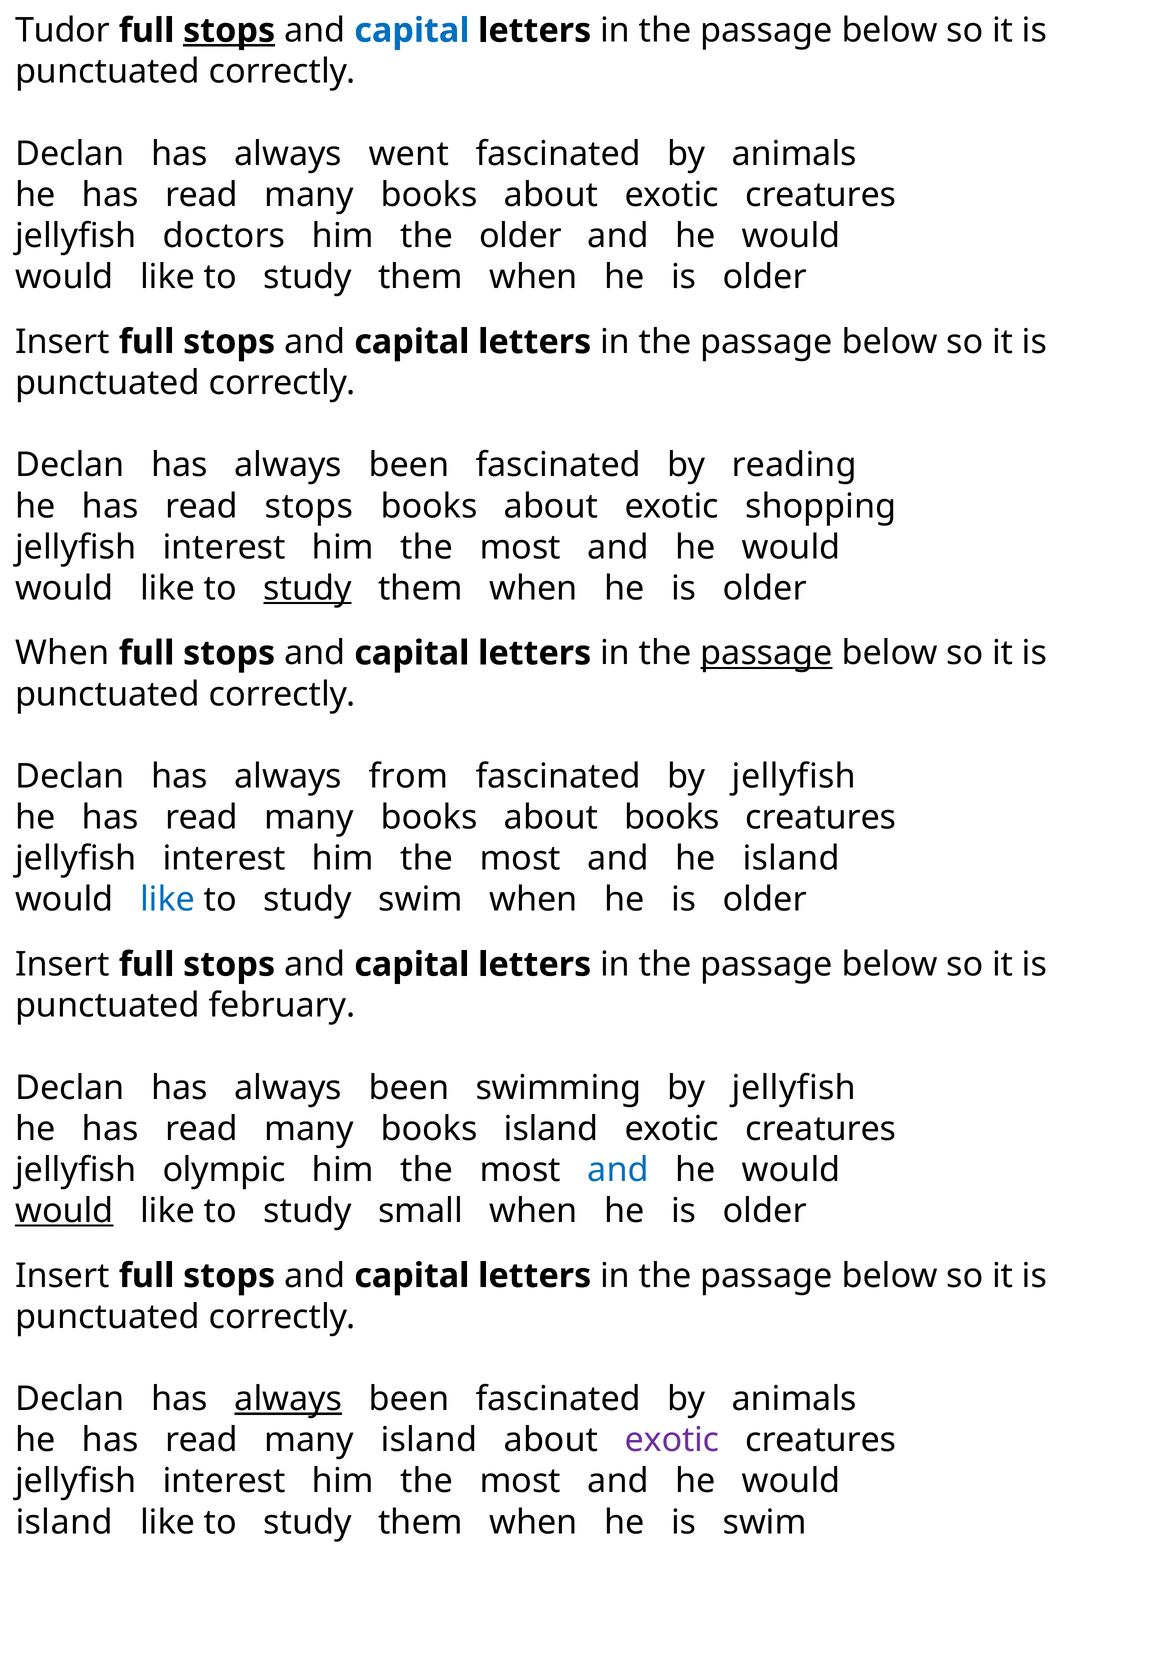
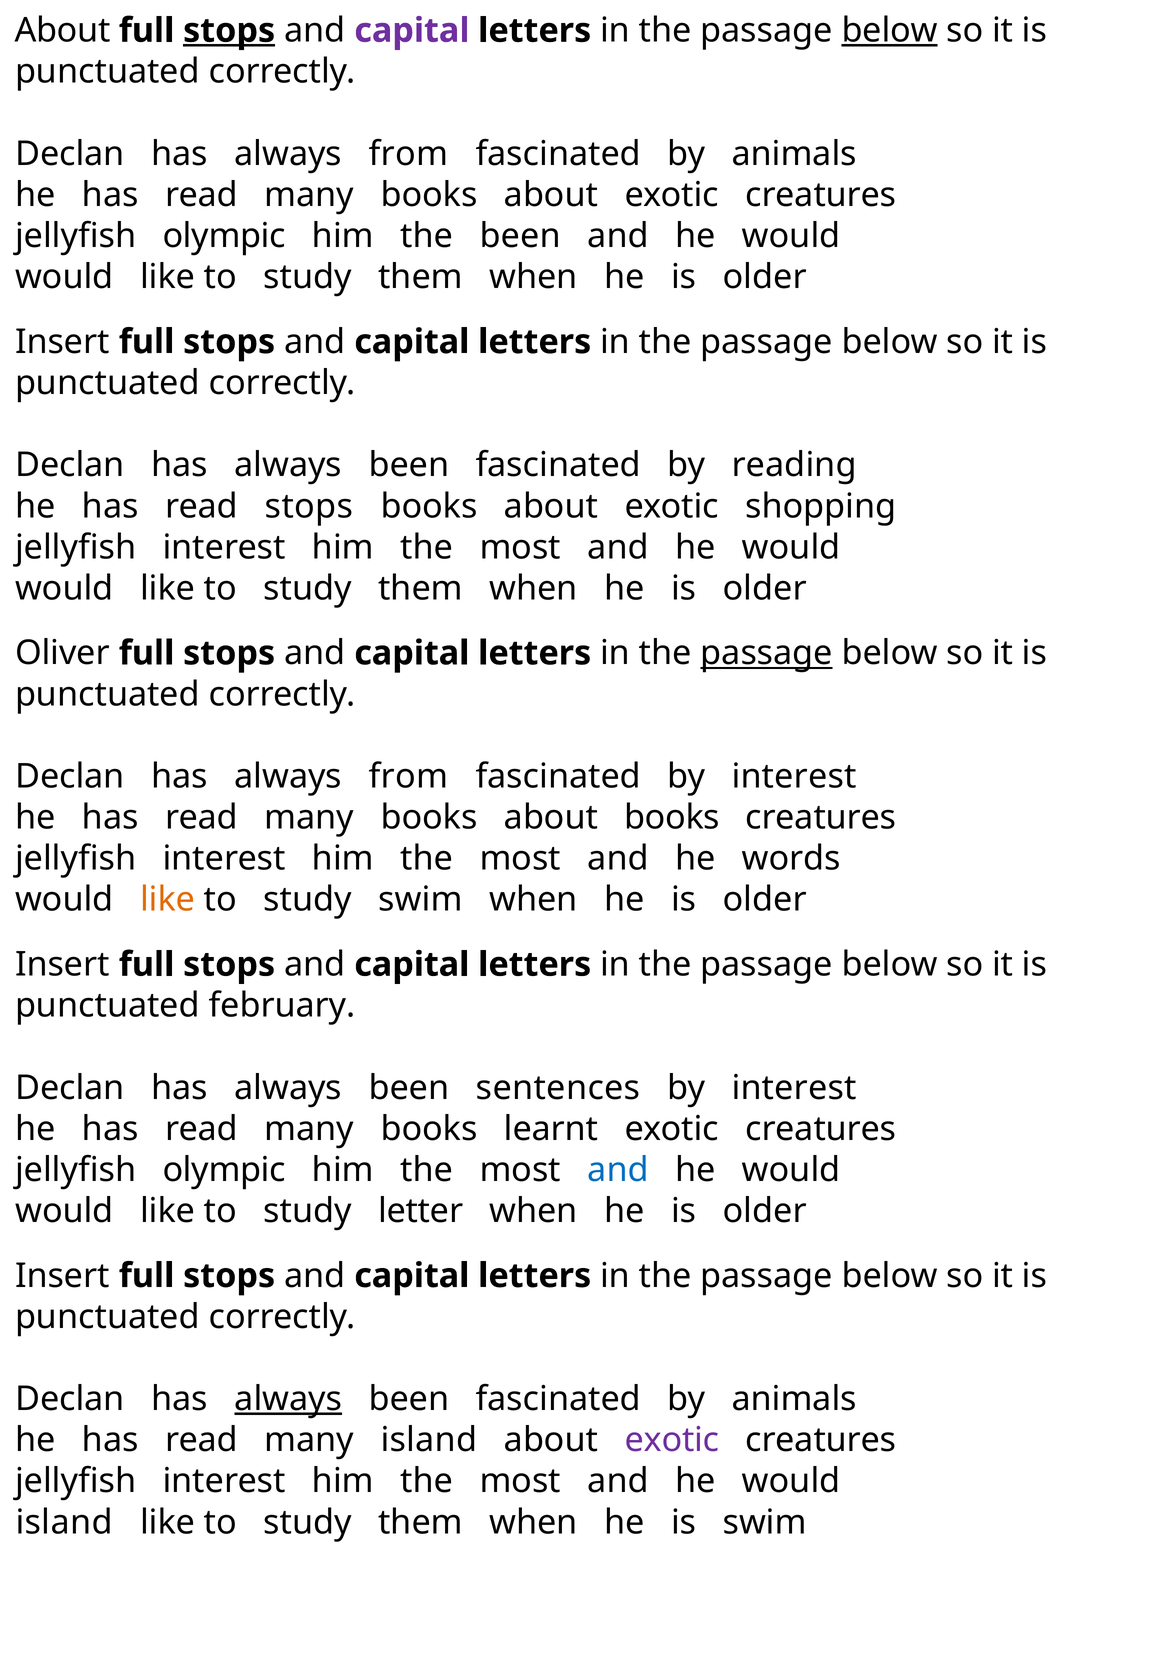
Tudor at (63, 31): Tudor -> About
capital at (412, 31) colour: blue -> purple
below at (890, 31) underline: none -> present
went at (409, 154): went -> from
doctors at (224, 236): doctors -> olympic
the older: older -> been
study at (308, 588) underline: present -> none
When at (62, 653): When -> Oliver
fascinated by jellyfish: jellyfish -> interest
he island: island -> words
like at (168, 900) colour: blue -> orange
swimming: swimming -> sentences
jellyfish at (794, 1088): jellyfish -> interest
books island: island -> learnt
would at (64, 1211) underline: present -> none
small: small -> letter
